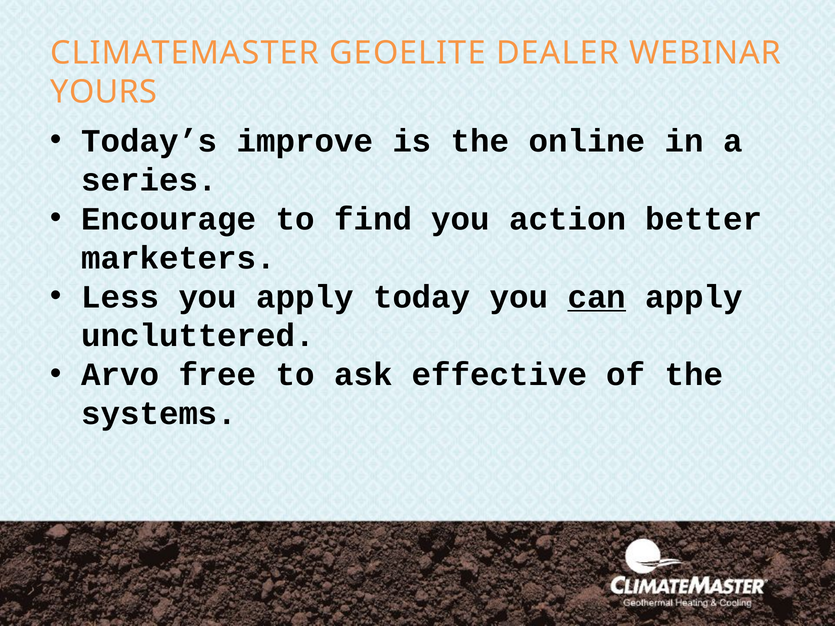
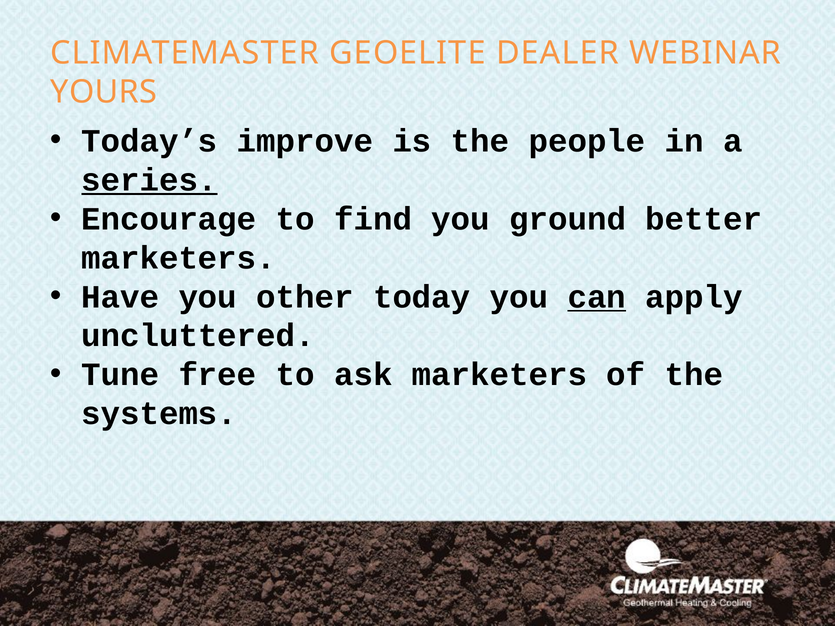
online: online -> people
series underline: none -> present
action: action -> ground
Less: Less -> Have
you apply: apply -> other
Arvo: Arvo -> Tune
ask effective: effective -> marketers
